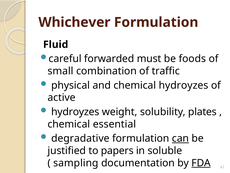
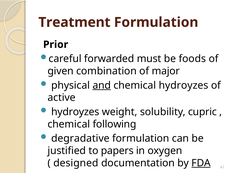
Whichever: Whichever -> Treatment
Fluid: Fluid -> Prior
small: small -> given
traffic: traffic -> major
and underline: none -> present
plates: plates -> cupric
essential: essential -> following
can underline: present -> none
soluble: soluble -> oxygen
sampling: sampling -> designed
